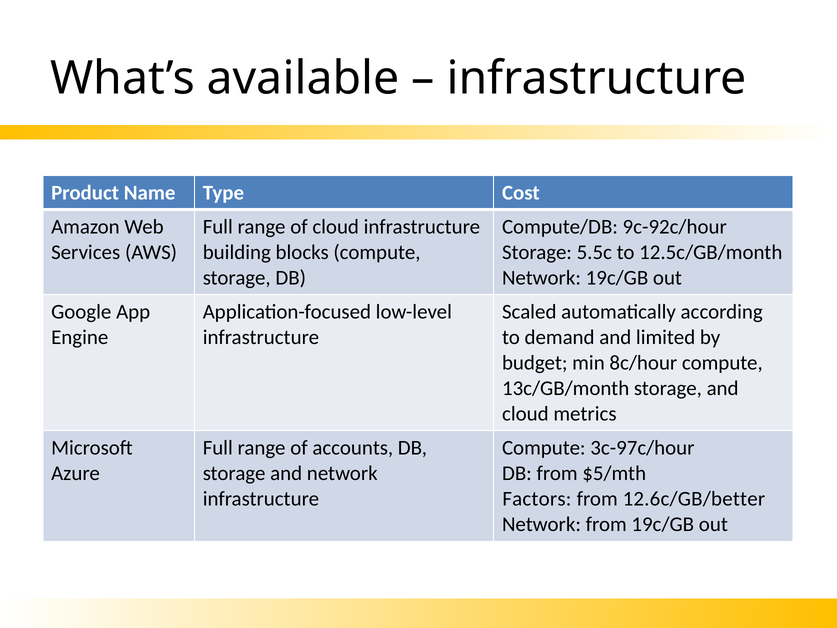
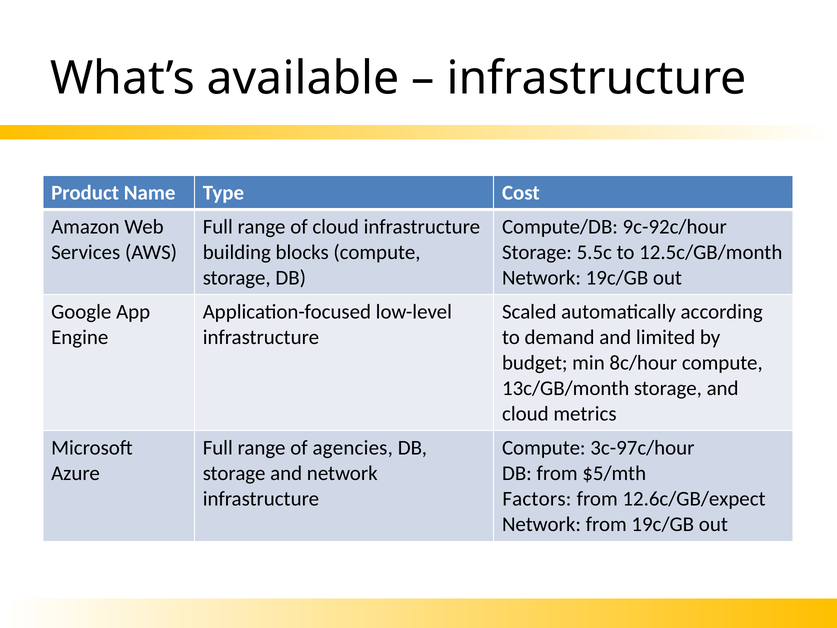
accounts: accounts -> agencies
12.6c/GB/better: 12.6c/GB/better -> 12.6c/GB/expect
